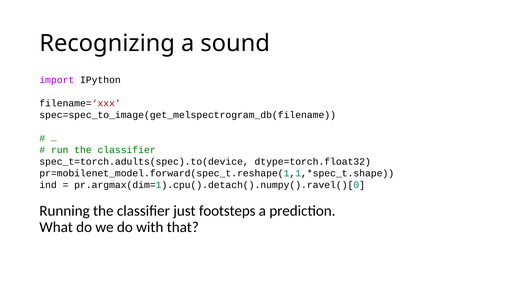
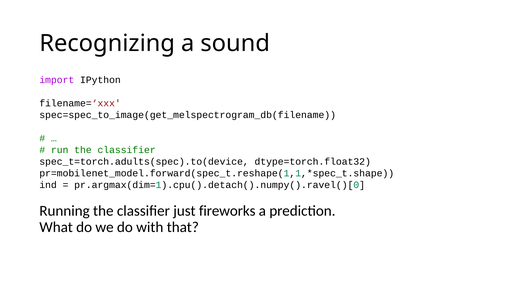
footsteps: footsteps -> fireworks
